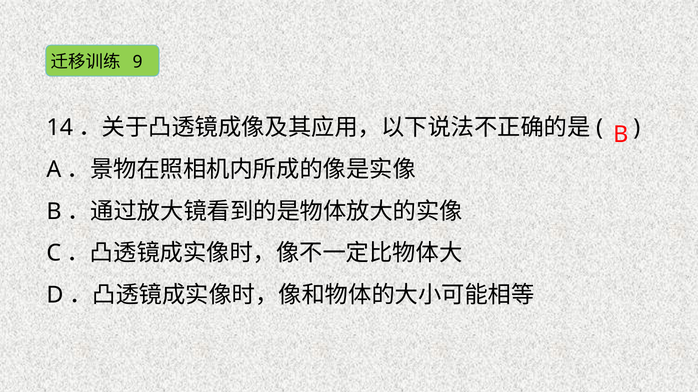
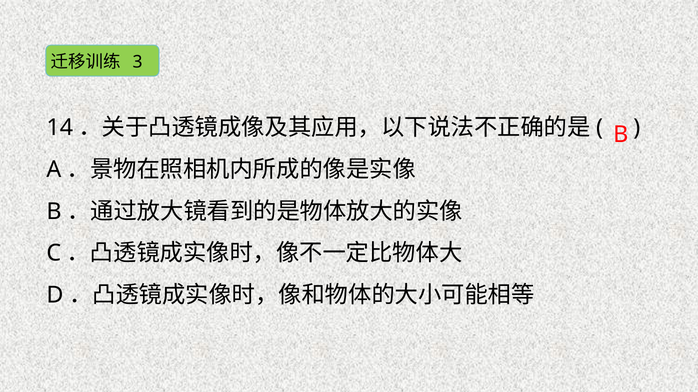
9: 9 -> 3
